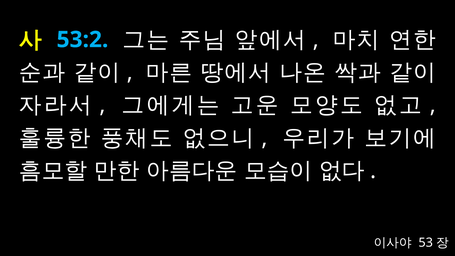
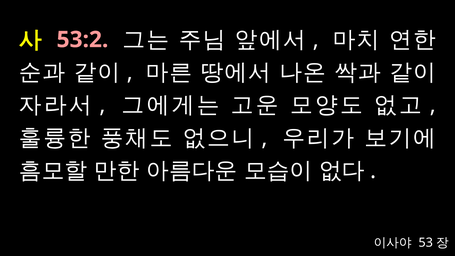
53:2 colour: light blue -> pink
